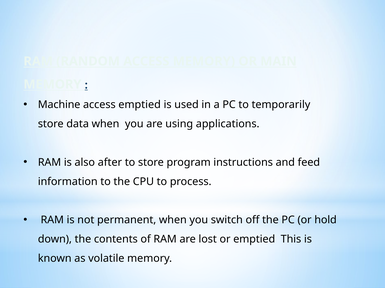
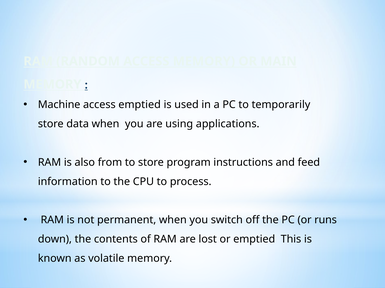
after: after -> from
hold: hold -> runs
